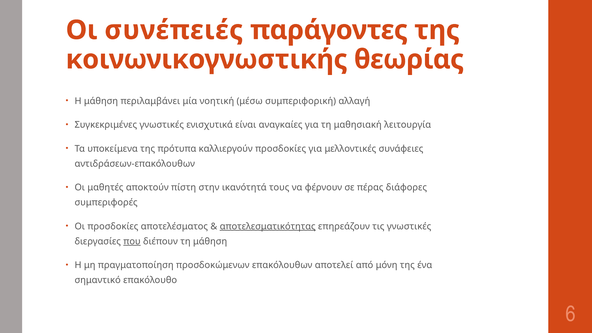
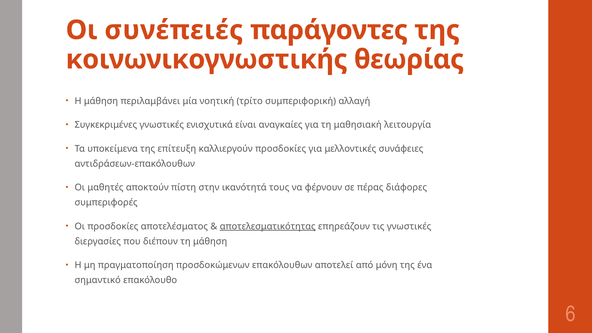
μέσω: μέσω -> τρίτο
πρότυπα: πρότυπα -> επίτευξη
που underline: present -> none
